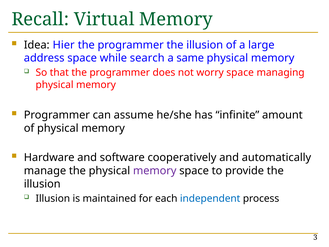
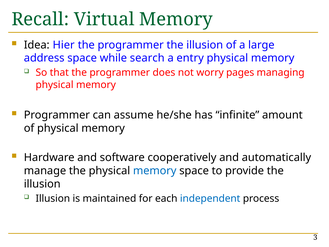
same: same -> entry
worry space: space -> pages
memory at (155, 171) colour: purple -> blue
